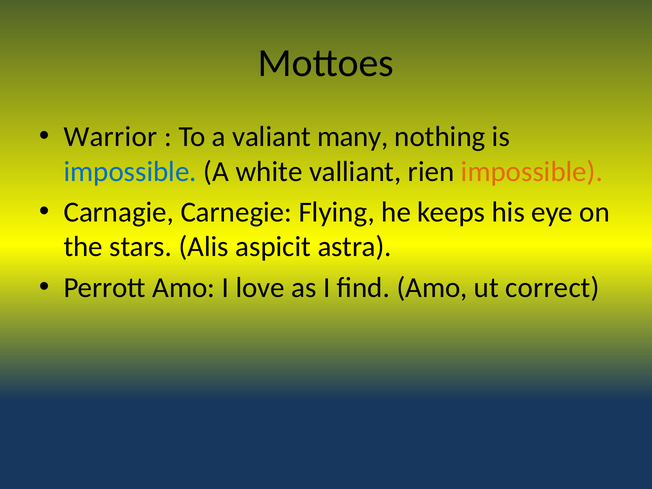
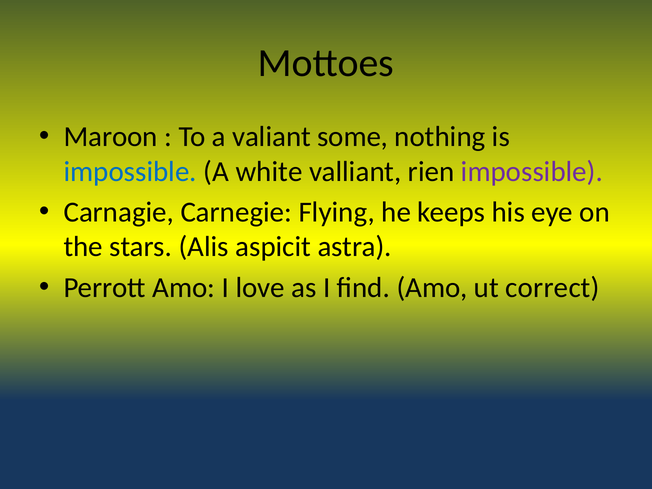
Warrior: Warrior -> Maroon
many: many -> some
impossible at (532, 172) colour: orange -> purple
